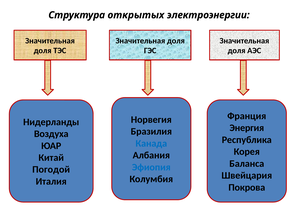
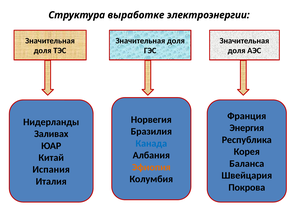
открытых: открытых -> выработке
Воздуха: Воздуха -> Заливах
Эфиопия colour: blue -> orange
Погодой: Погодой -> Испания
